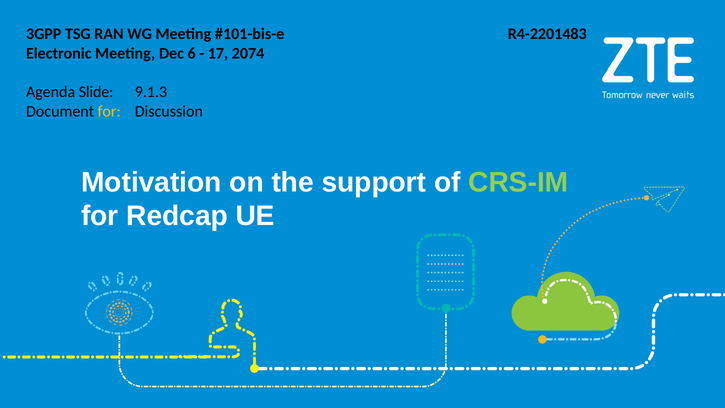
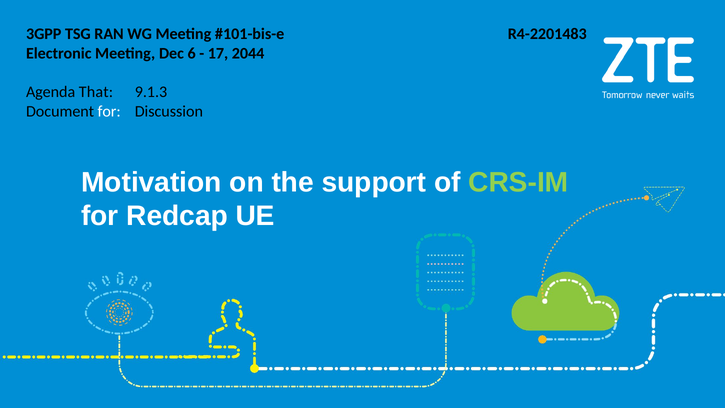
2074: 2074 -> 2044
Slide: Slide -> That
for at (109, 111) colour: yellow -> white
